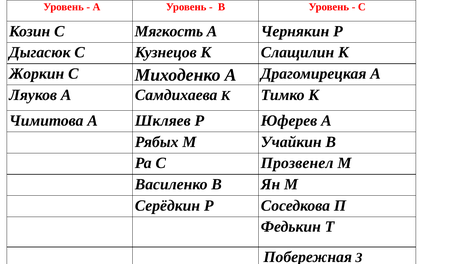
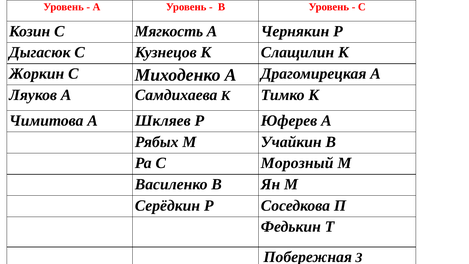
Прозвенел: Прозвенел -> Морозный
